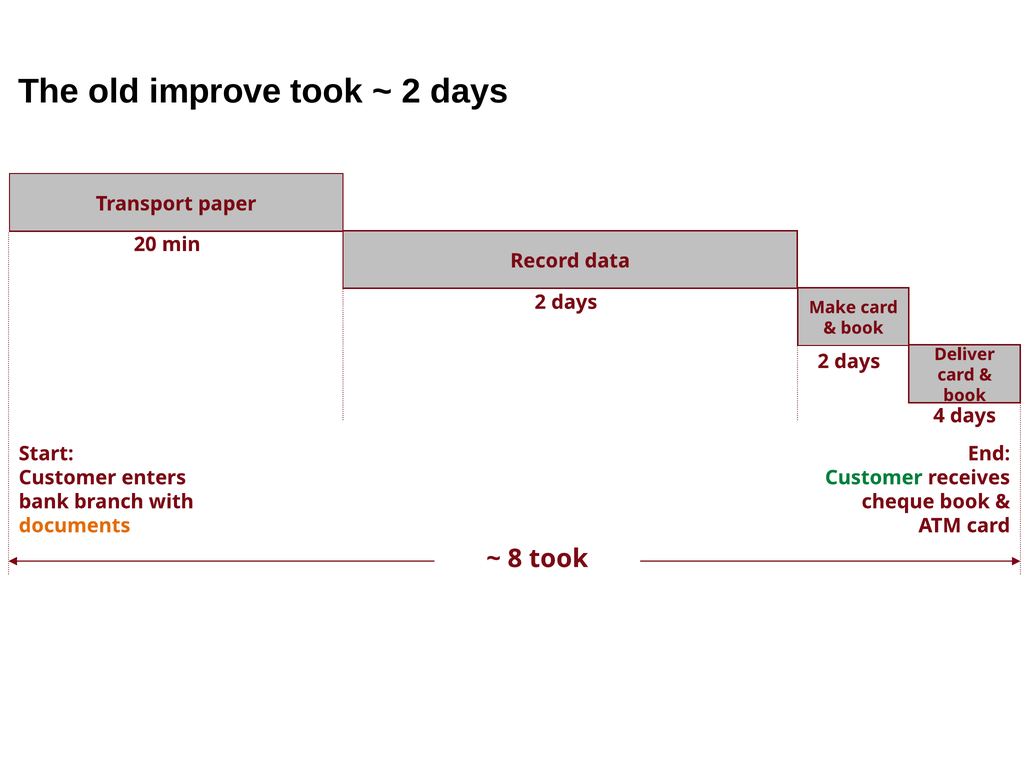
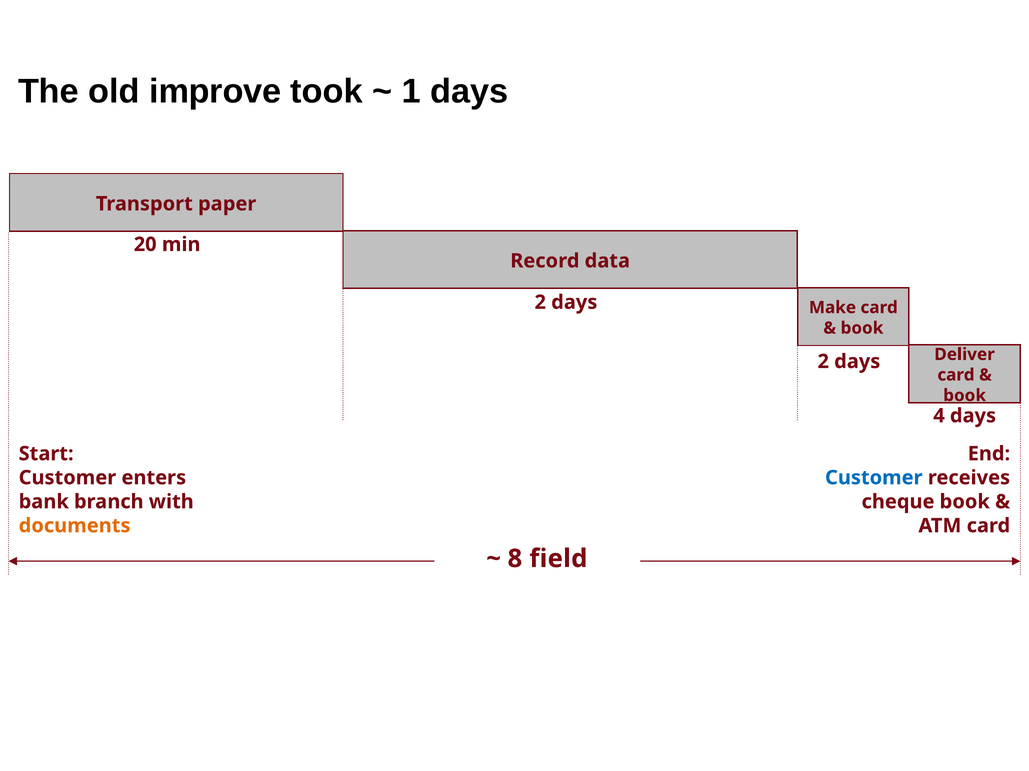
2 at (411, 91): 2 -> 1
Customer at (874, 478) colour: green -> blue
8 took: took -> field
